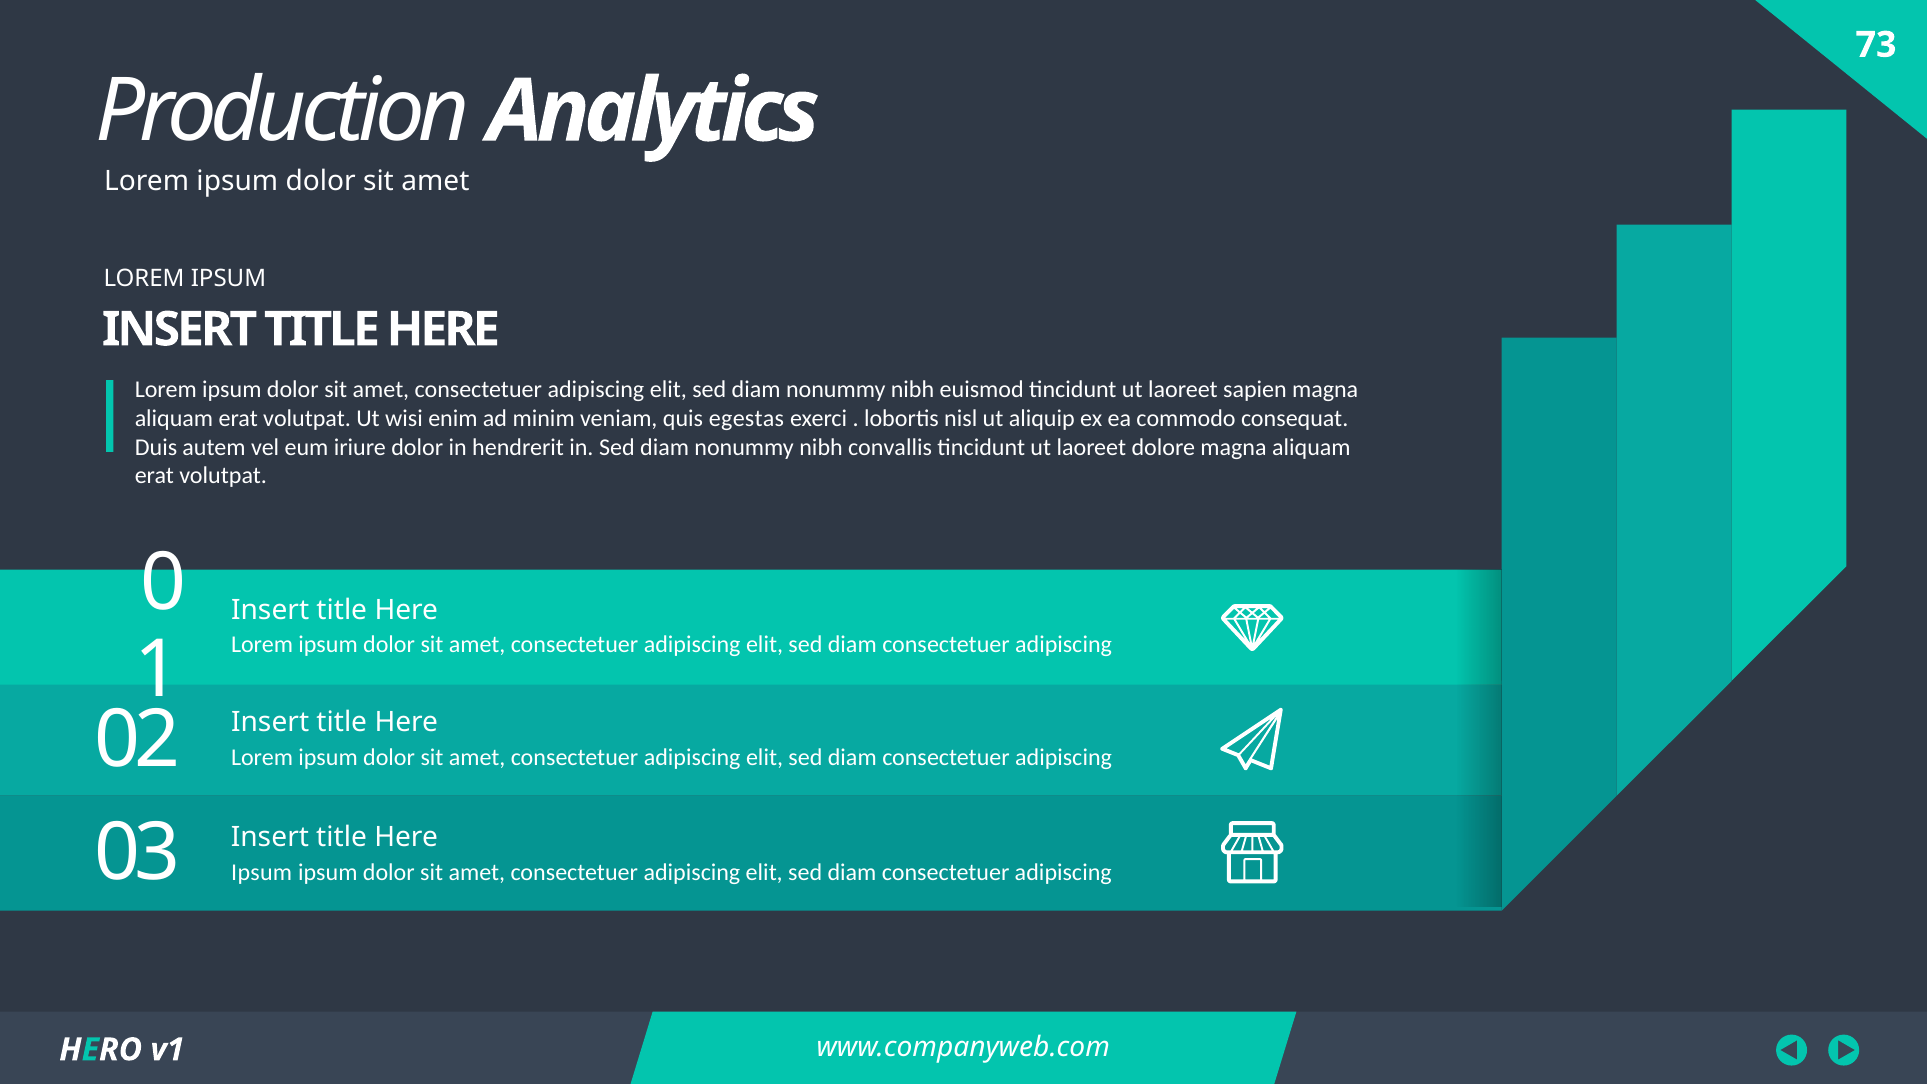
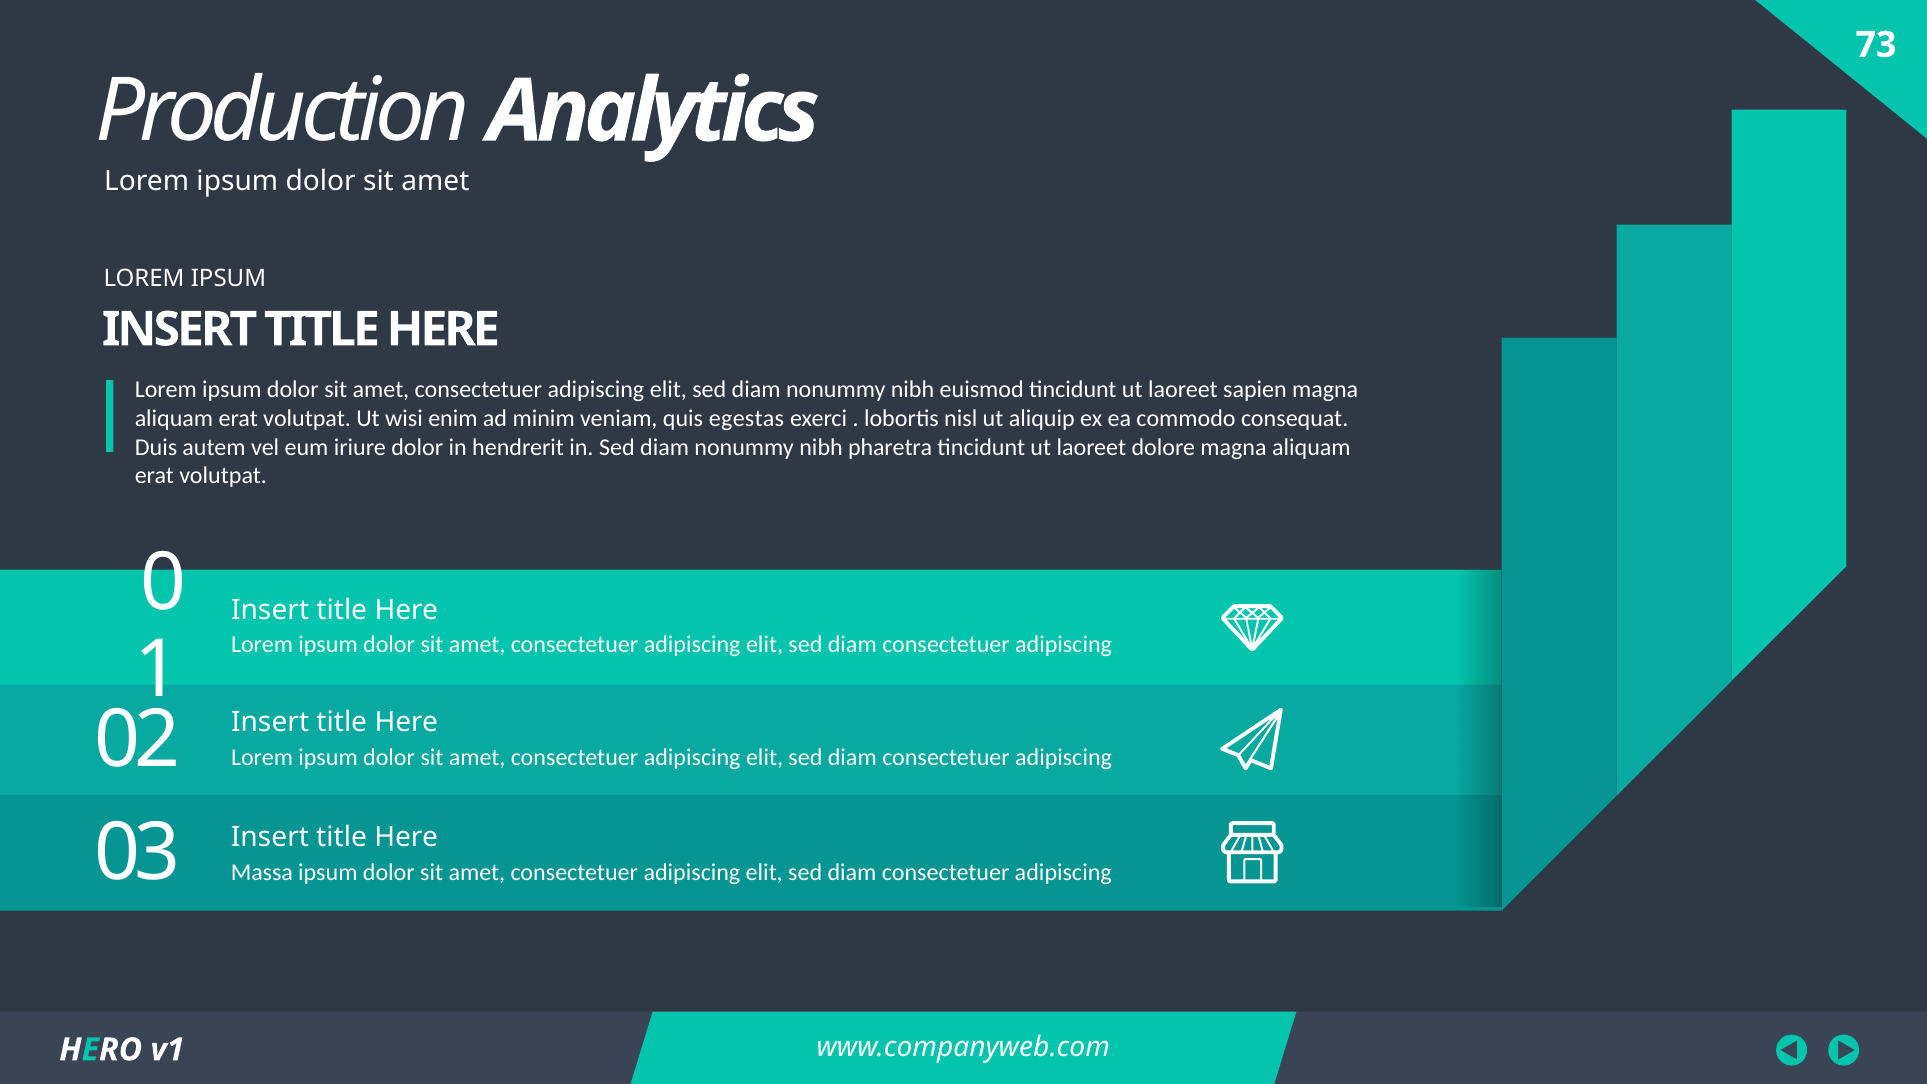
convallis: convallis -> pharetra
Ipsum at (262, 872): Ipsum -> Massa
